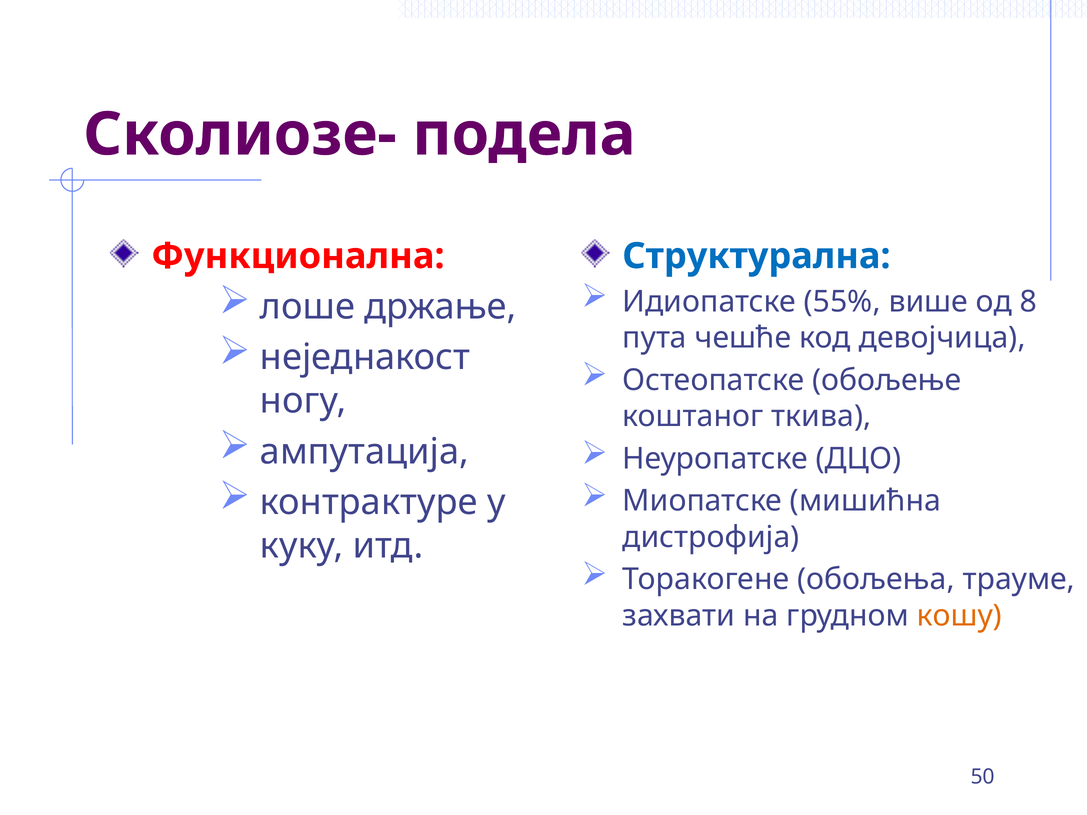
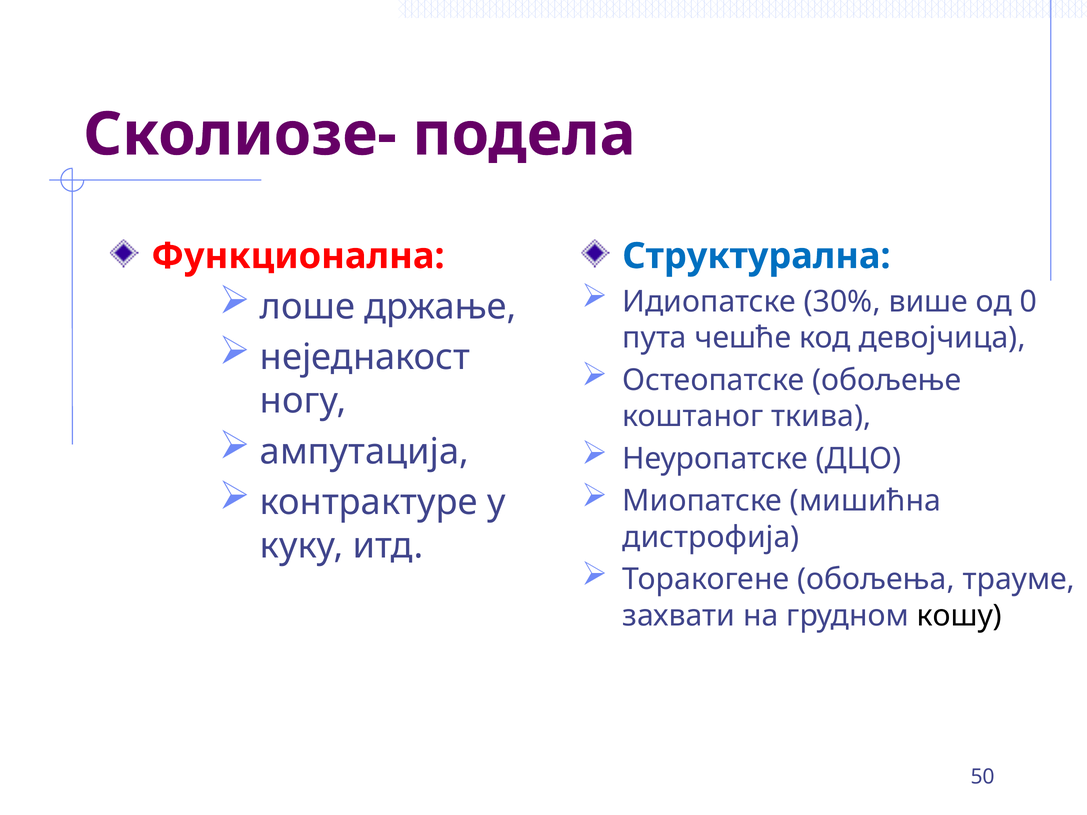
55%: 55% -> 30%
8: 8 -> 0
кошу colour: orange -> black
